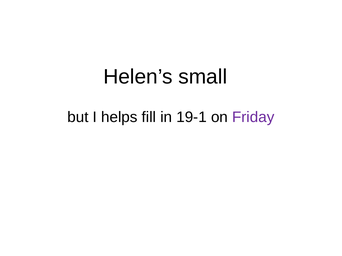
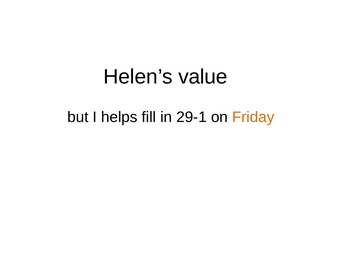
small: small -> value
19-1: 19-1 -> 29-1
Friday colour: purple -> orange
